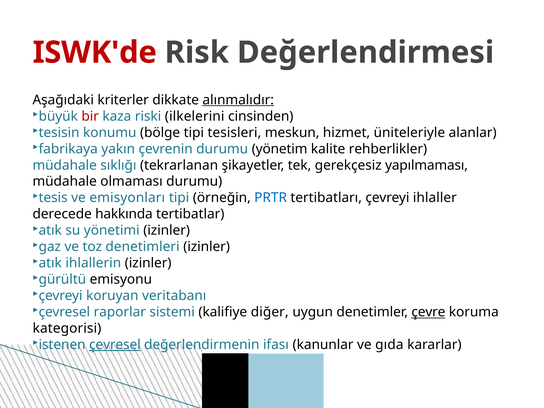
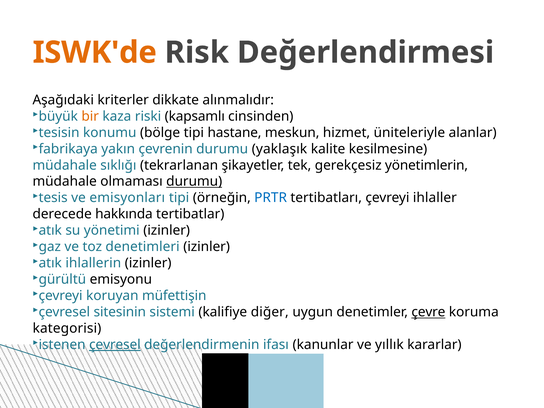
ISWK'de colour: red -> orange
alınmalıdır underline: present -> none
bir colour: red -> orange
ilkelerini: ilkelerini -> kapsamlı
tesisleri: tesisleri -> hastane
yönetim: yönetim -> yaklaşık
rehberlikler: rehberlikler -> kesilmesine
yapılmaması: yapılmaması -> yönetimlerin
durumu at (194, 182) underline: none -> present
veritabanı: veritabanı -> müfettişin
raporlar: raporlar -> sitesinin
gıda: gıda -> yıllık
